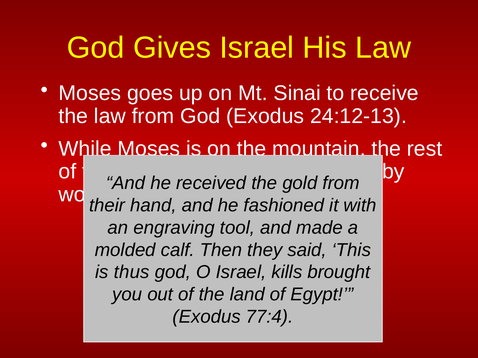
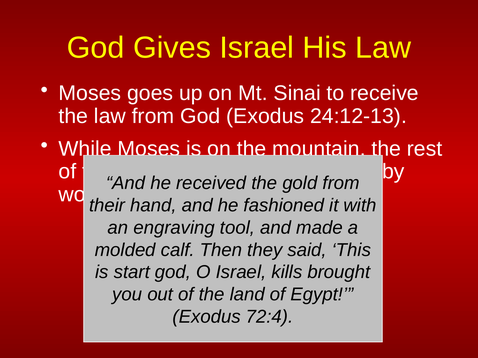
thus: thus -> start
77:4: 77:4 -> 72:4
